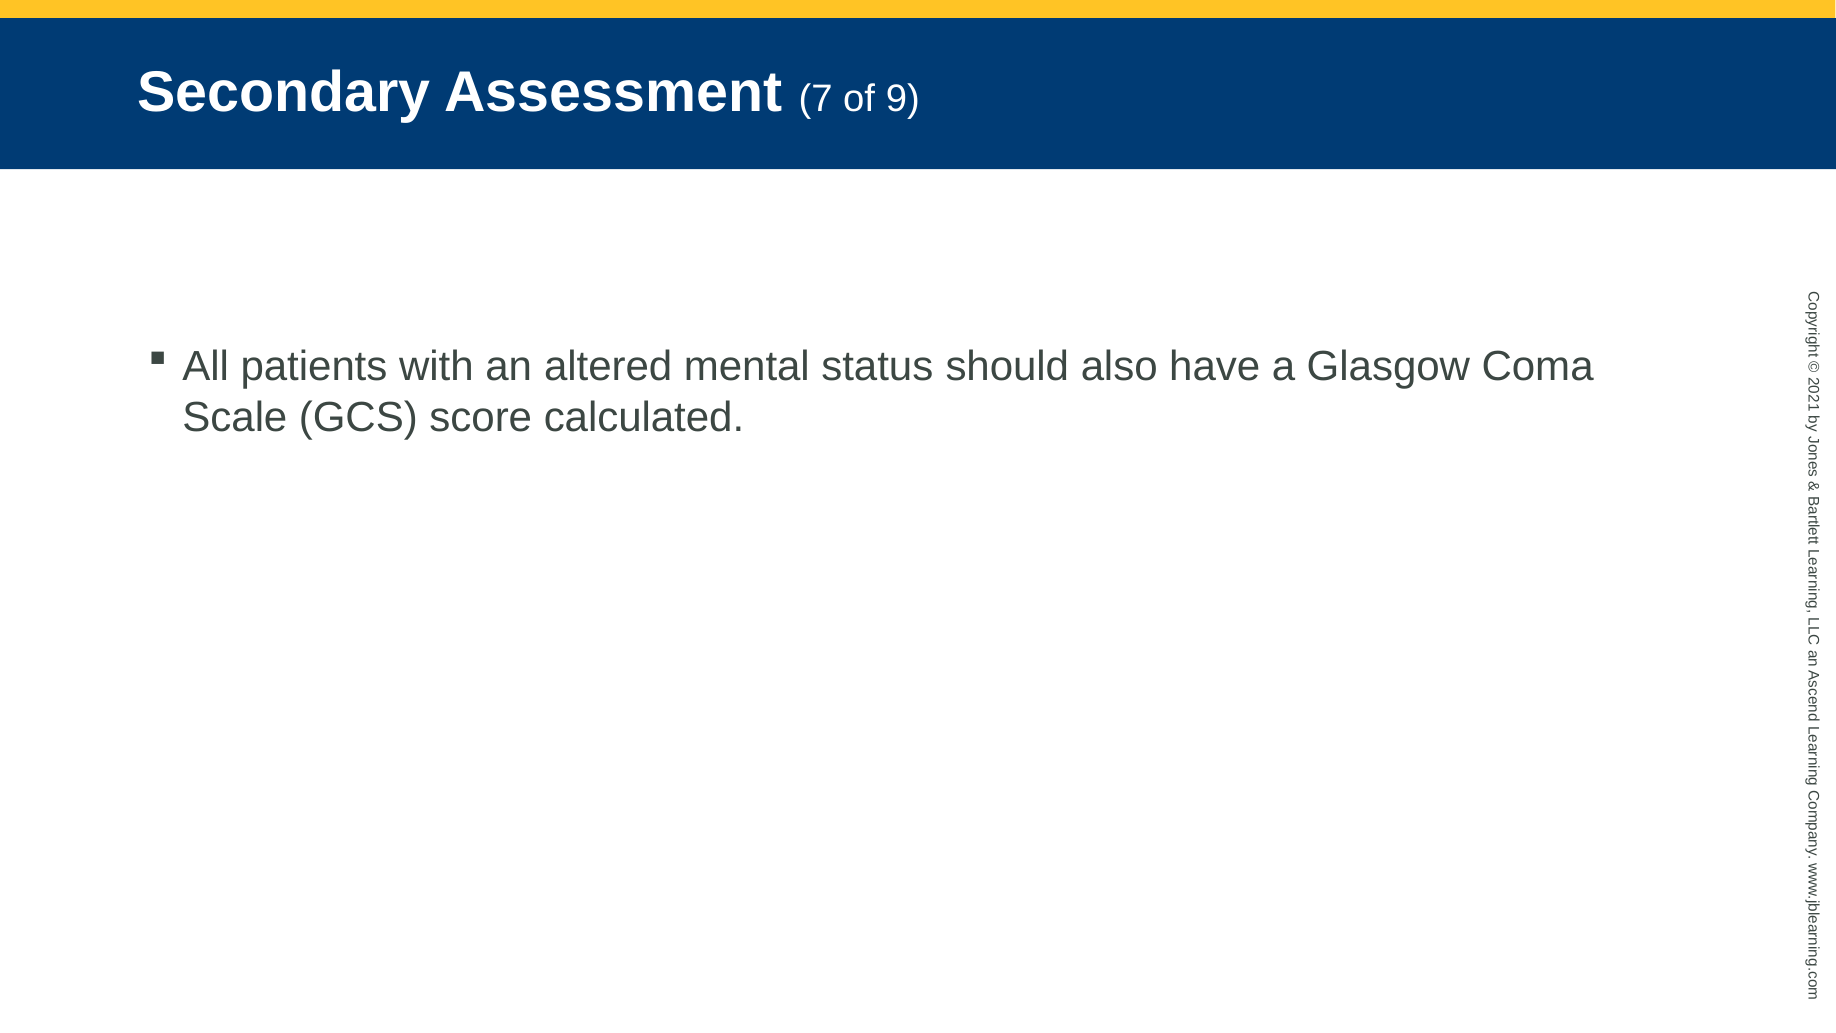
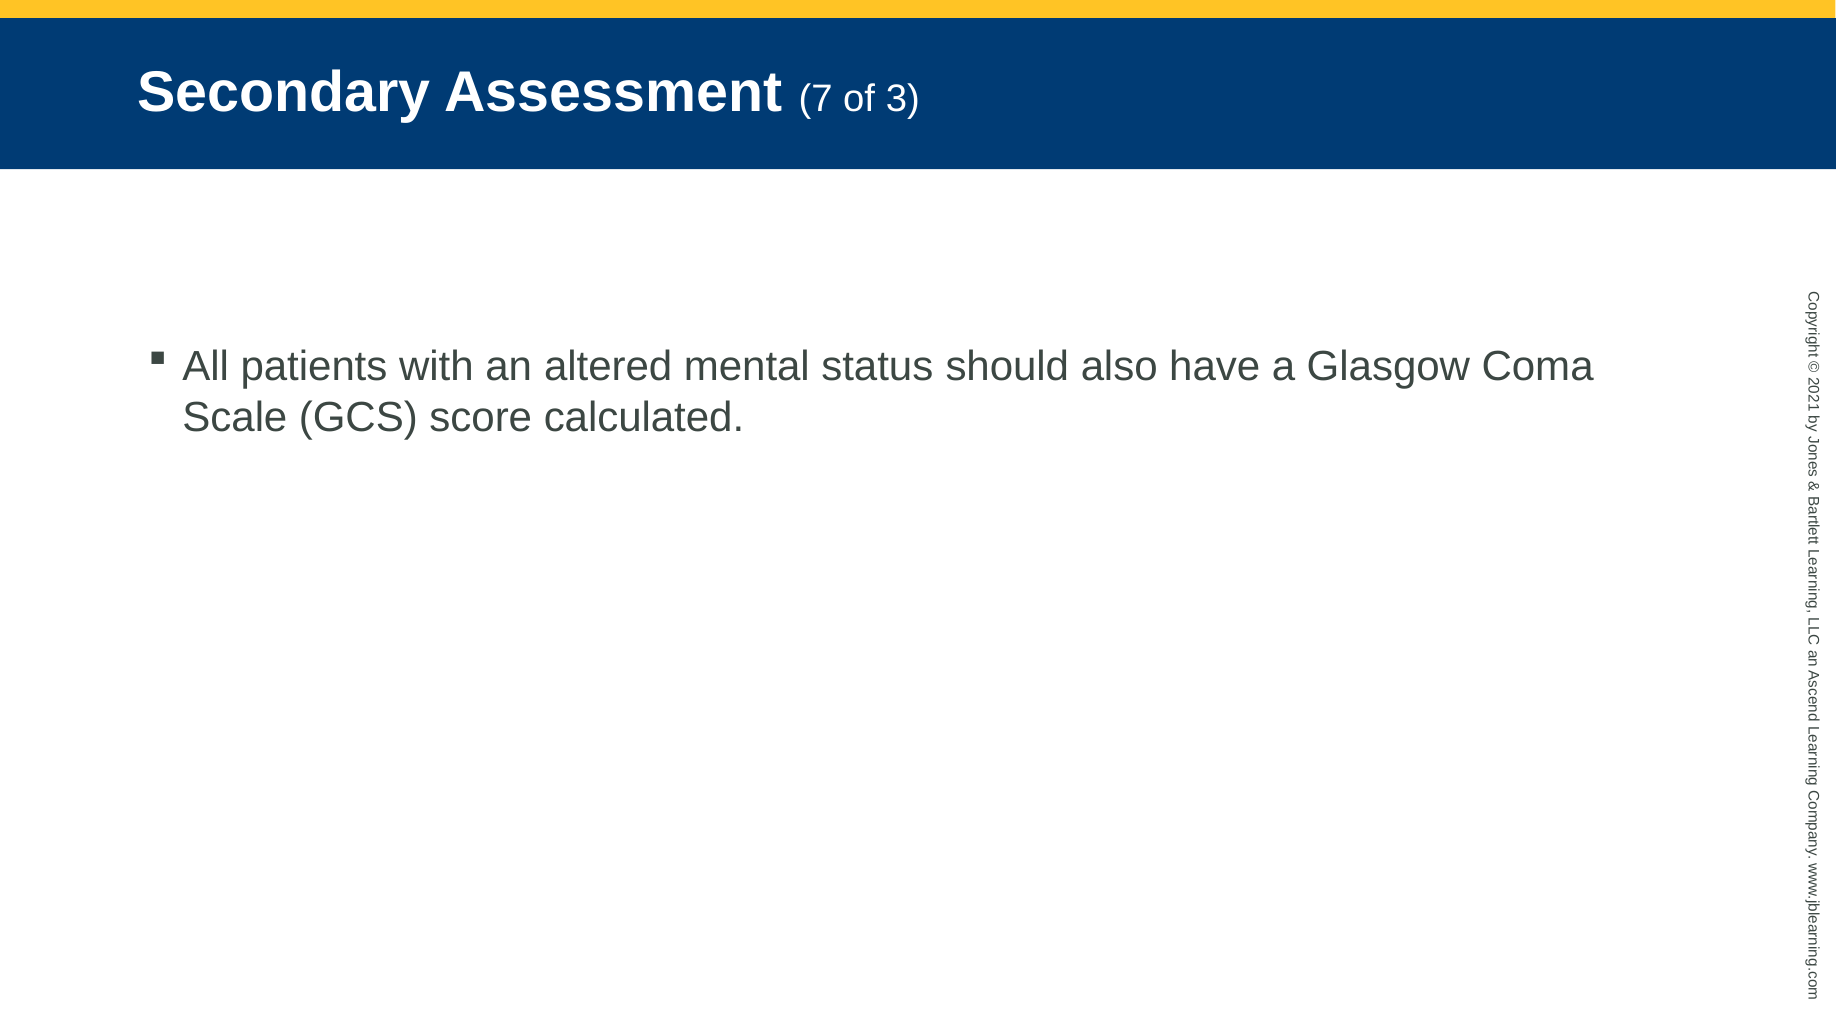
9: 9 -> 3
